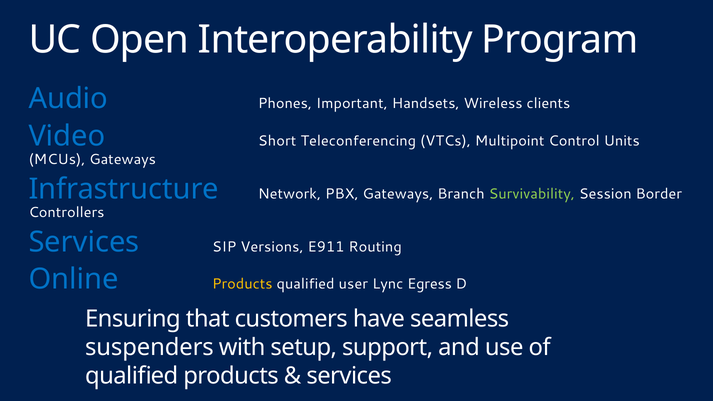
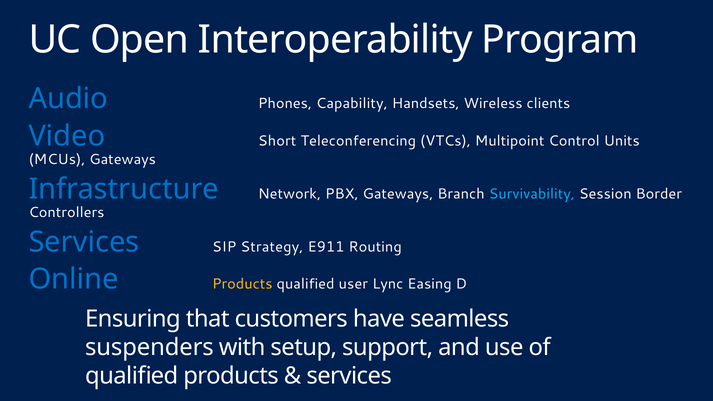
Important: Important -> Capability
Survivability colour: light green -> light blue
Versions: Versions -> Strategy
Egress: Egress -> Easing
